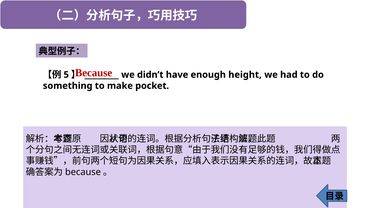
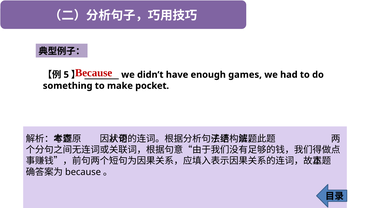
height: height -> games
